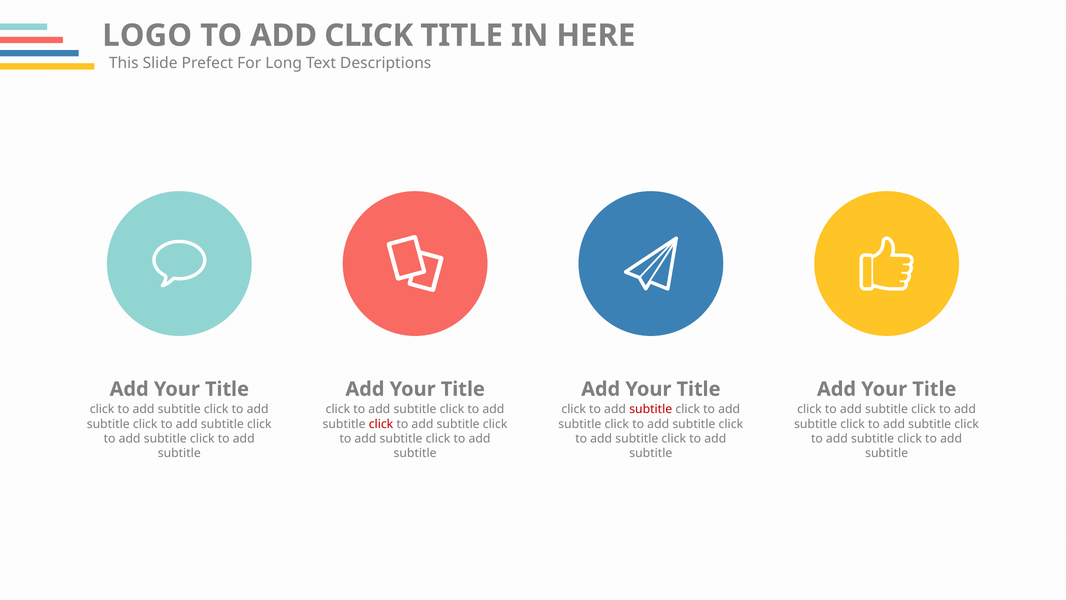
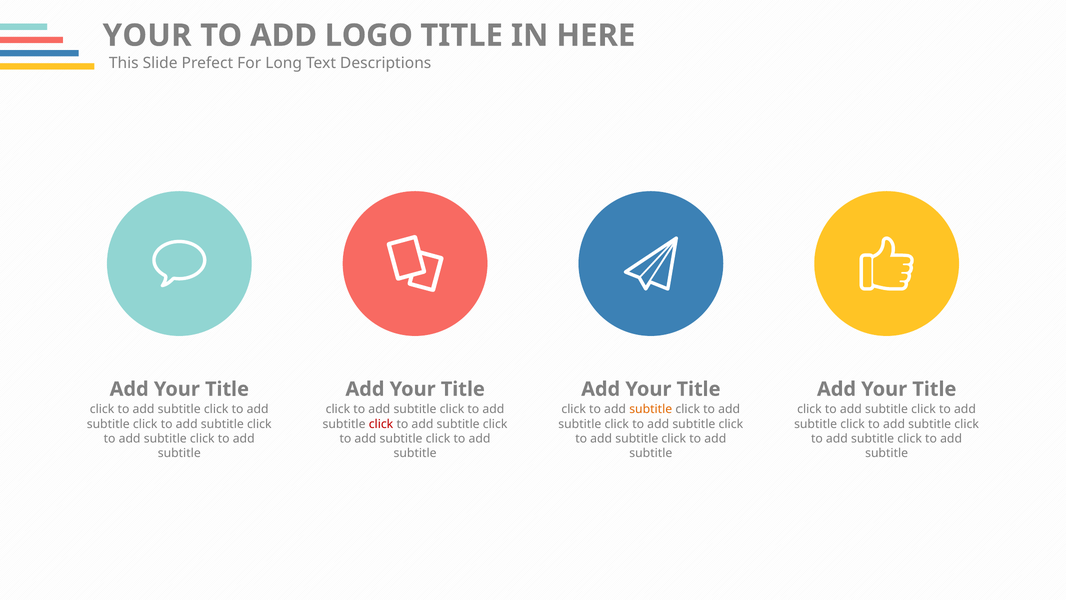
LOGO at (147, 36): LOGO -> YOUR
ADD CLICK: CLICK -> LOGO
subtitle at (651, 409) colour: red -> orange
